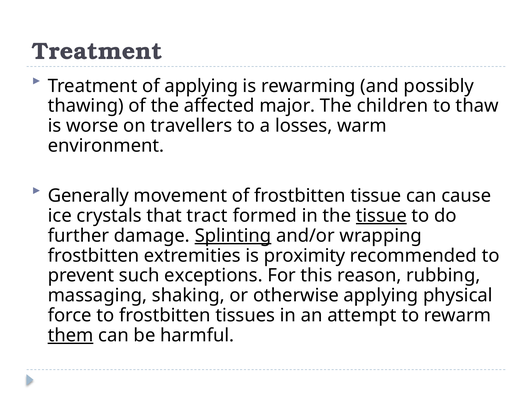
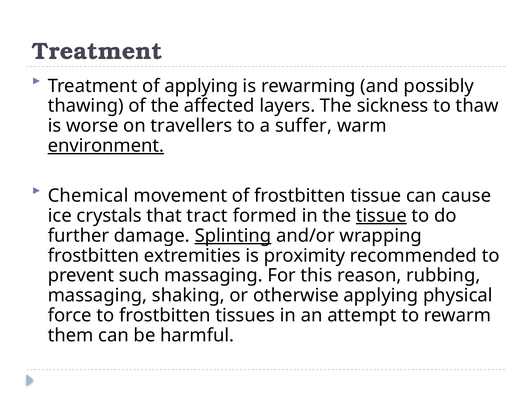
major: major -> layers
children: children -> sickness
losses: losses -> suffer
environment underline: none -> present
Generally: Generally -> Chemical
such exceptions: exceptions -> massaging
them underline: present -> none
